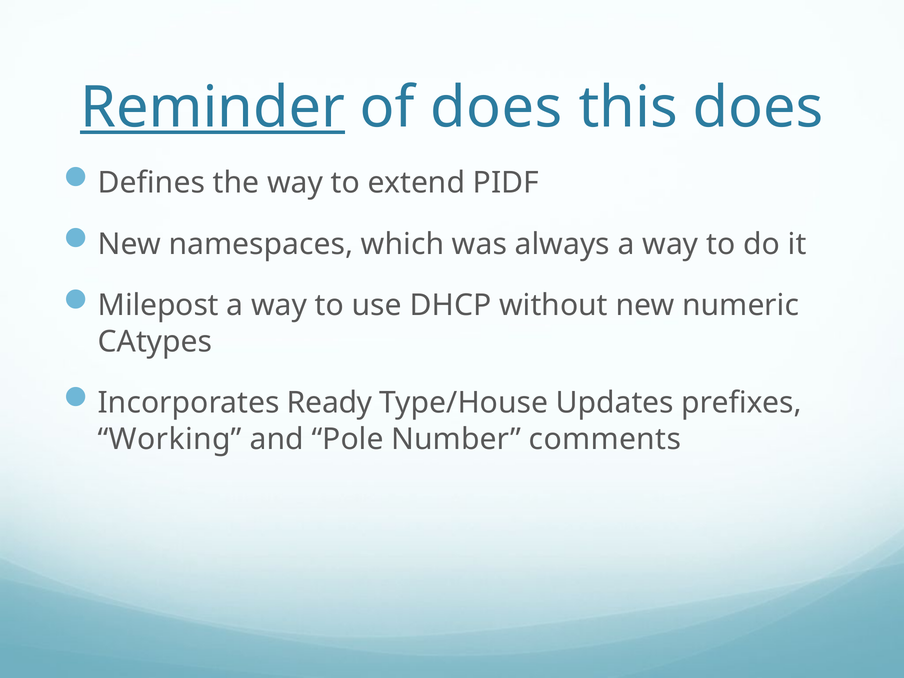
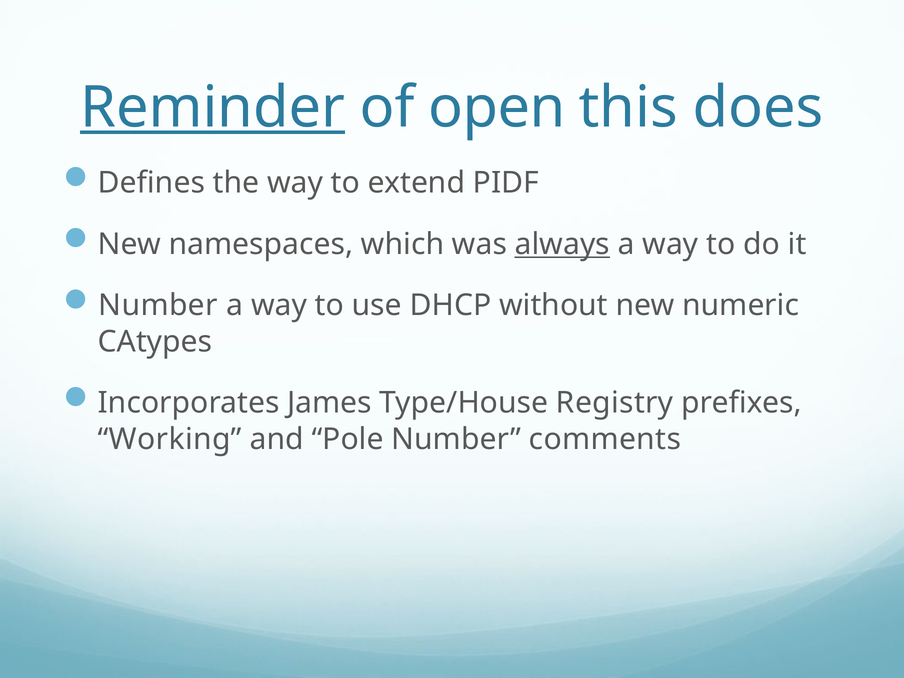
of does: does -> open
always underline: none -> present
Milepost at (158, 305): Milepost -> Number
Ready: Ready -> James
Updates: Updates -> Registry
